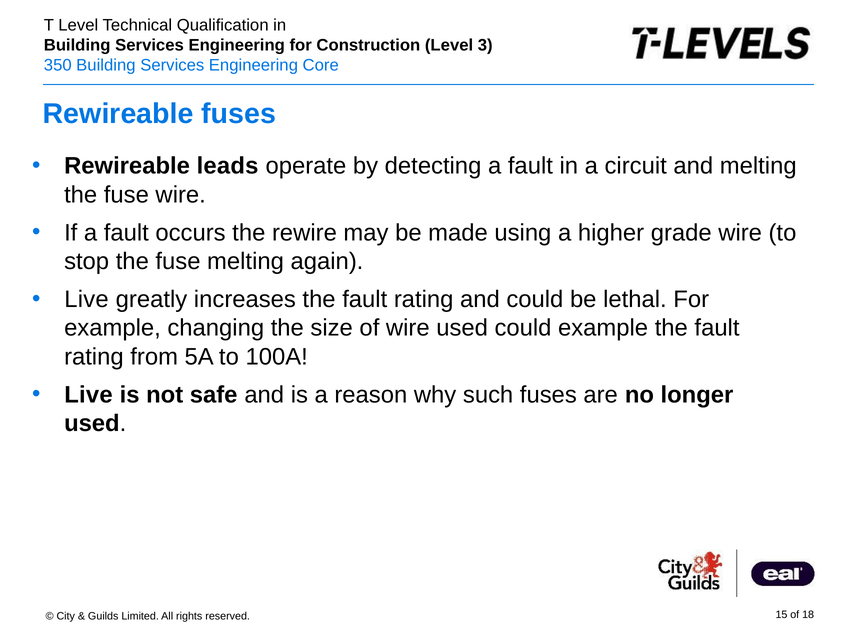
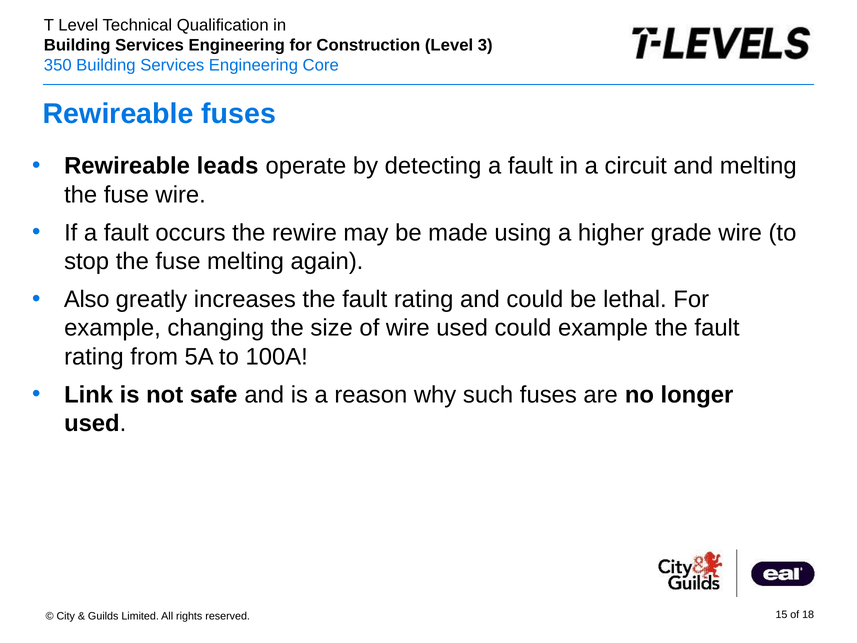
Live at (86, 299): Live -> Also
Live at (89, 395): Live -> Link
